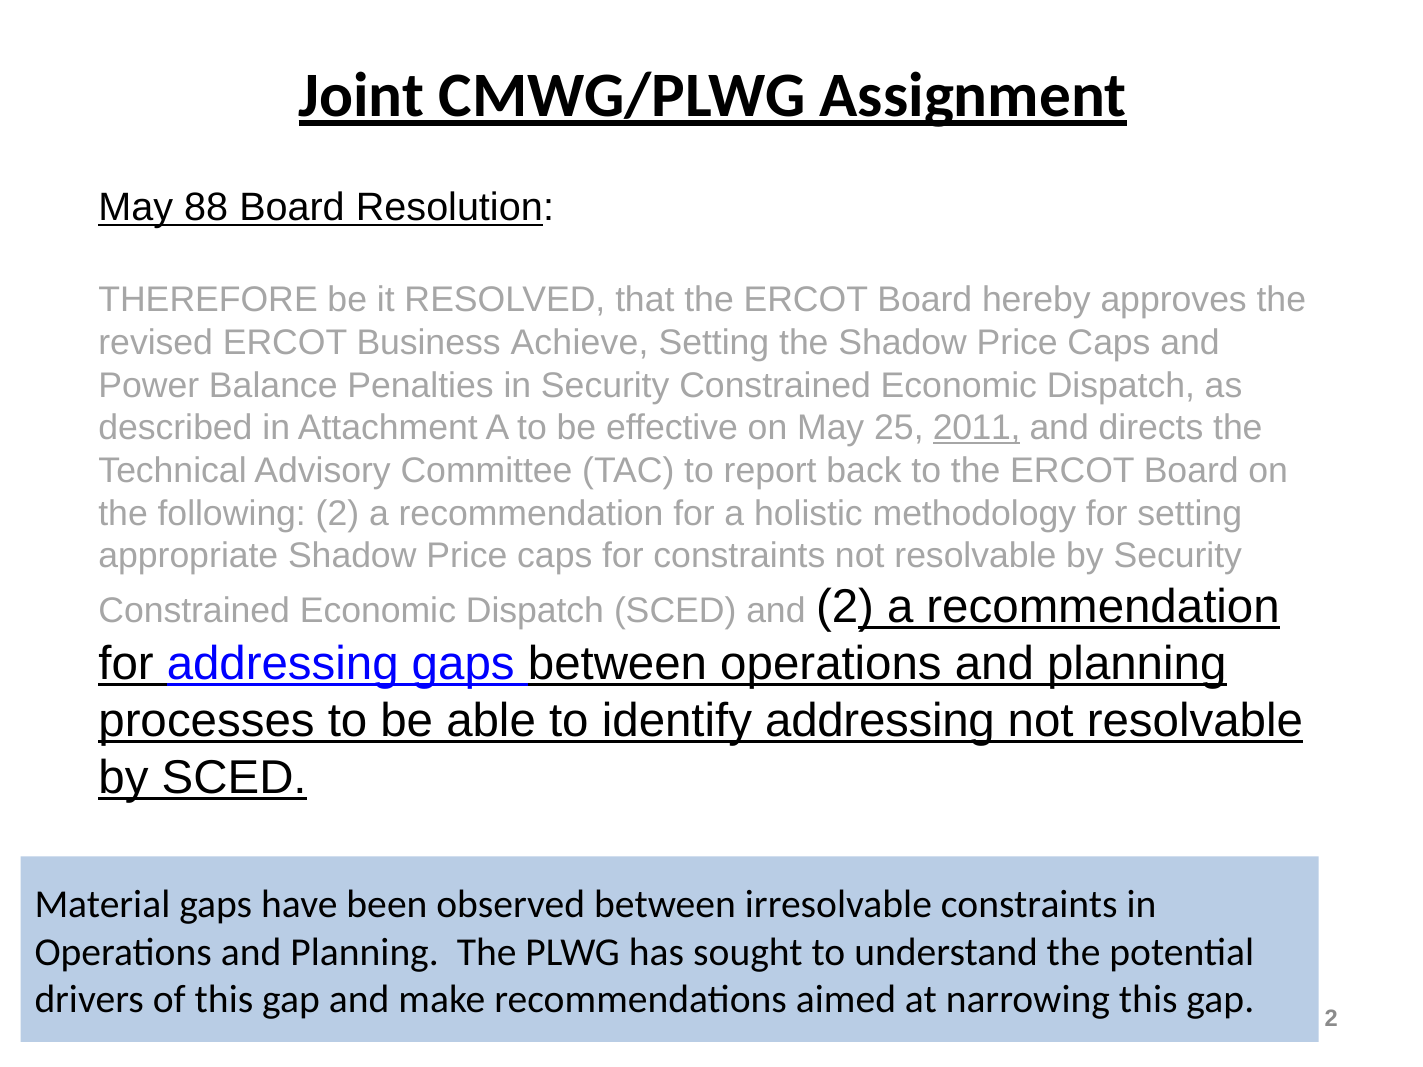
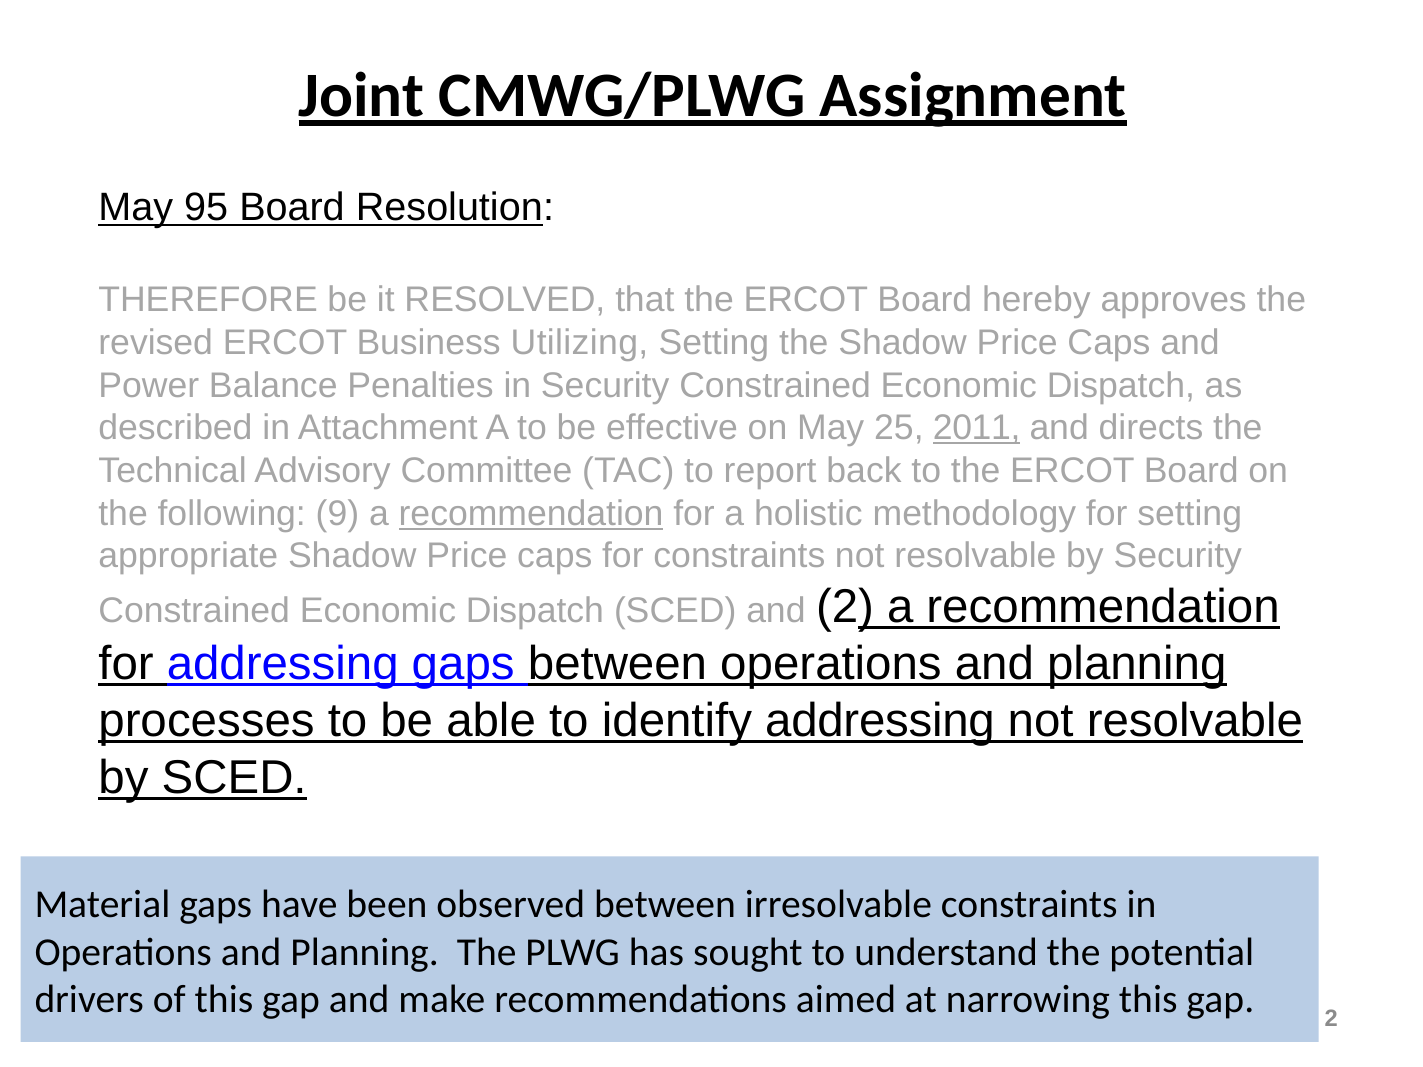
88: 88 -> 95
Achieve: Achieve -> Utilizing
following 2: 2 -> 9
recommendation at (531, 514) underline: none -> present
